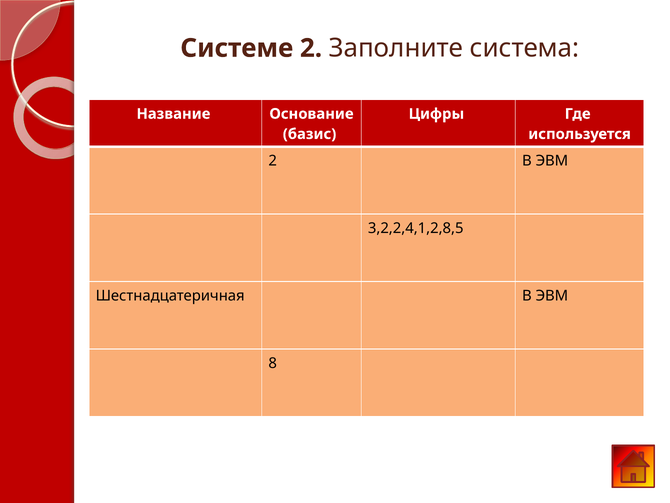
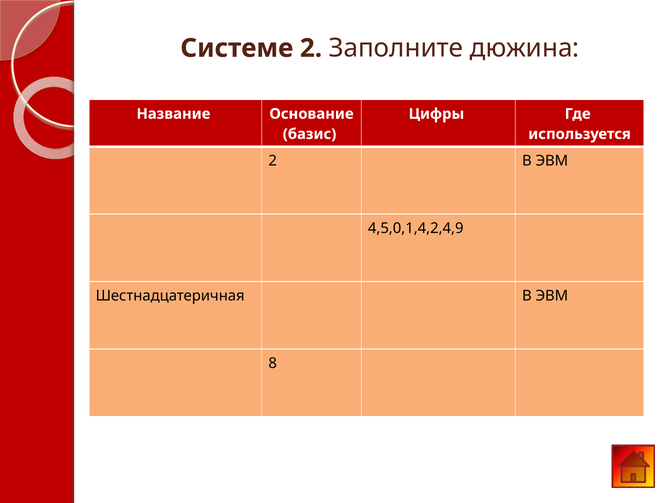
система: система -> дюжина
3,2,2,4,1,2,8,5: 3,2,2,4,1,2,8,5 -> 4,5,0,1,4,2,4,9
